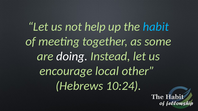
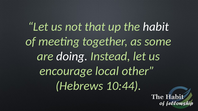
help: help -> that
habit colour: light blue -> white
10:24: 10:24 -> 10:44
